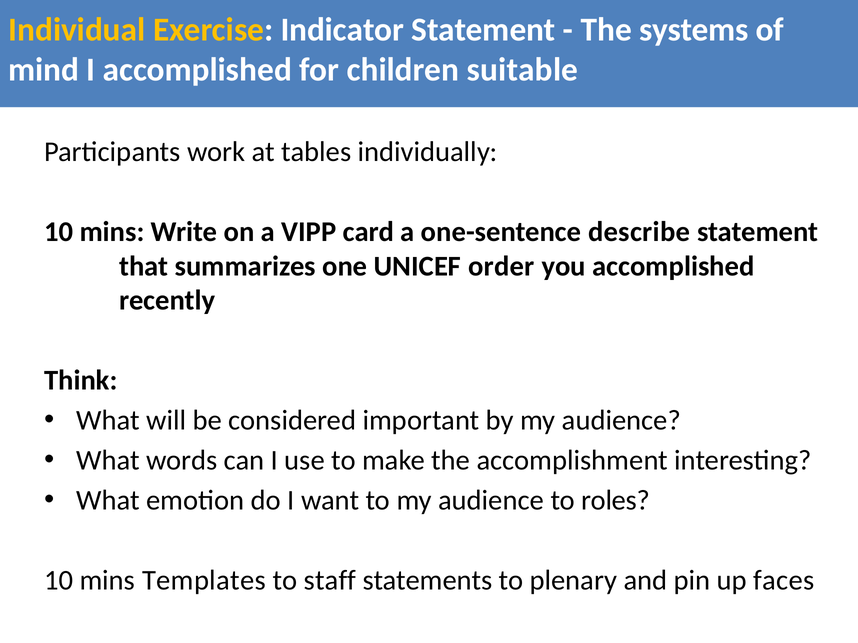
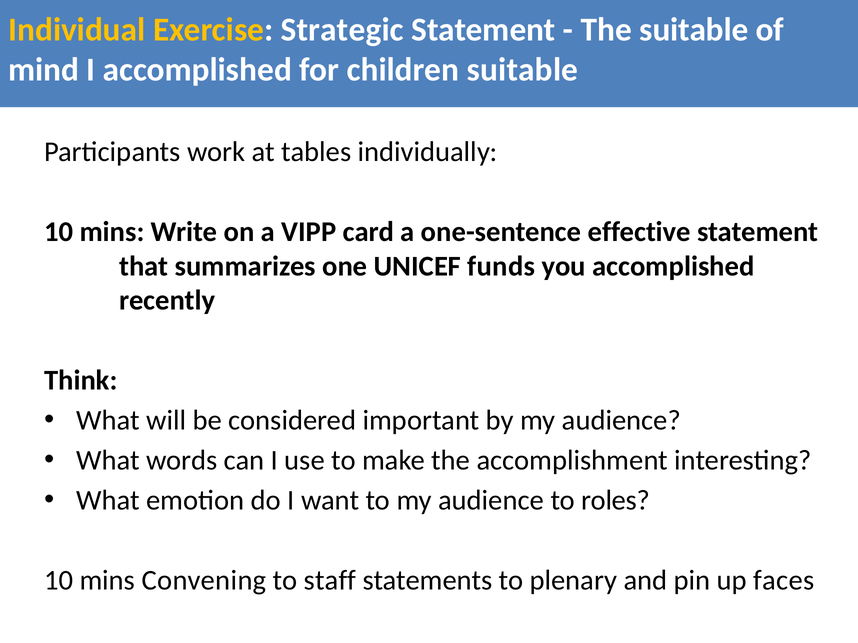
Indicator: Indicator -> Strategic
The systems: systems -> suitable
describe: describe -> effective
order: order -> funds
Templates: Templates -> Convening
